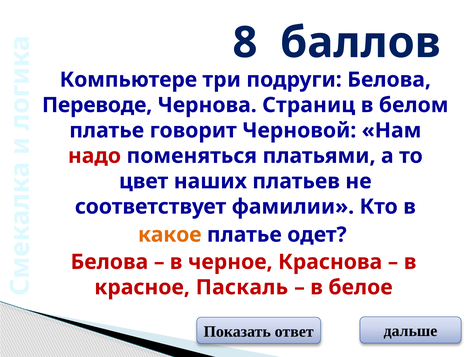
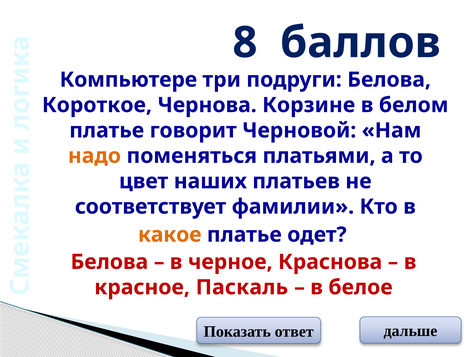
Переводе: Переводе -> Короткое
Страниц: Страниц -> Корзине
надо colour: red -> orange
